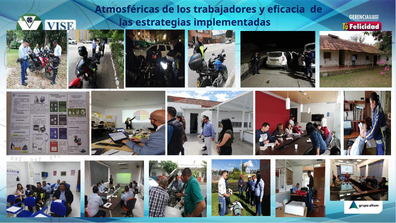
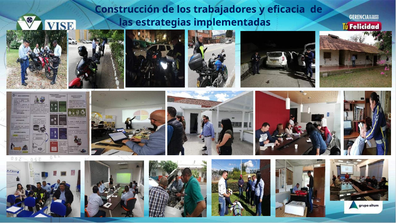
Atmosféricas: Atmosféricas -> Construcción
